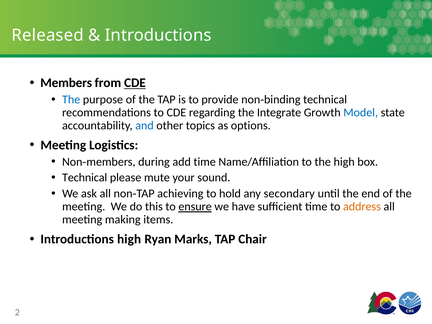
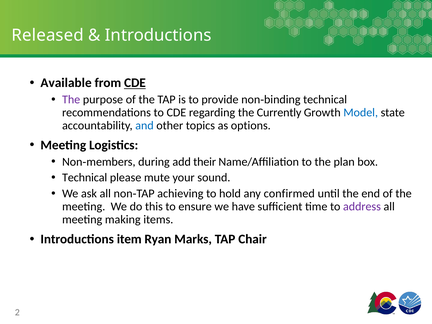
Members at (66, 83): Members -> Available
The at (71, 100) colour: blue -> purple
Integrate: Integrate -> Currently
add time: time -> their
the high: high -> plan
secondary: secondary -> confirmed
ensure underline: present -> none
address colour: orange -> purple
Introductions high: high -> item
